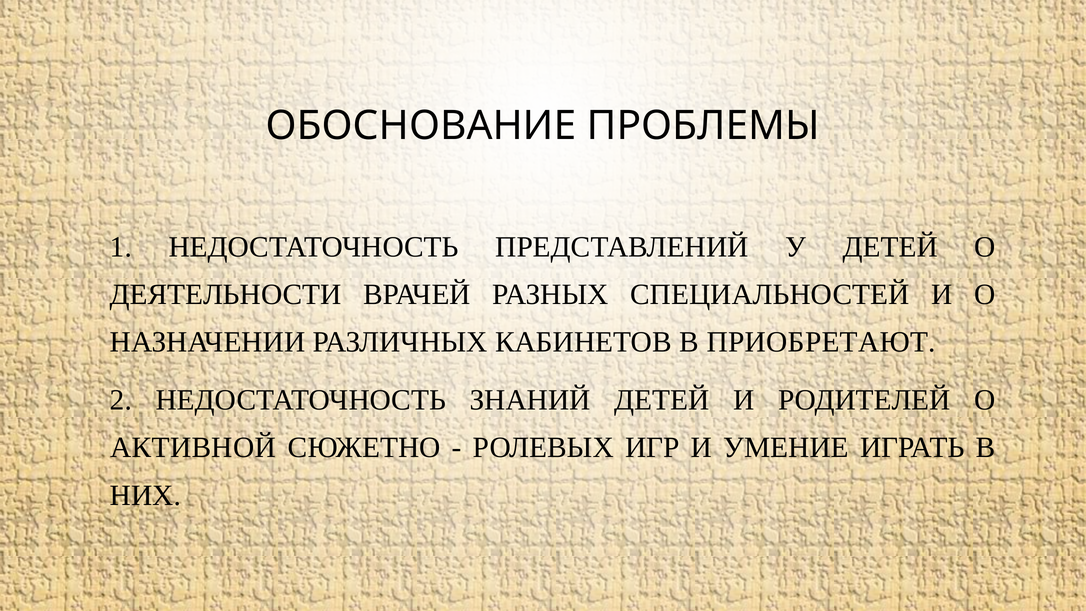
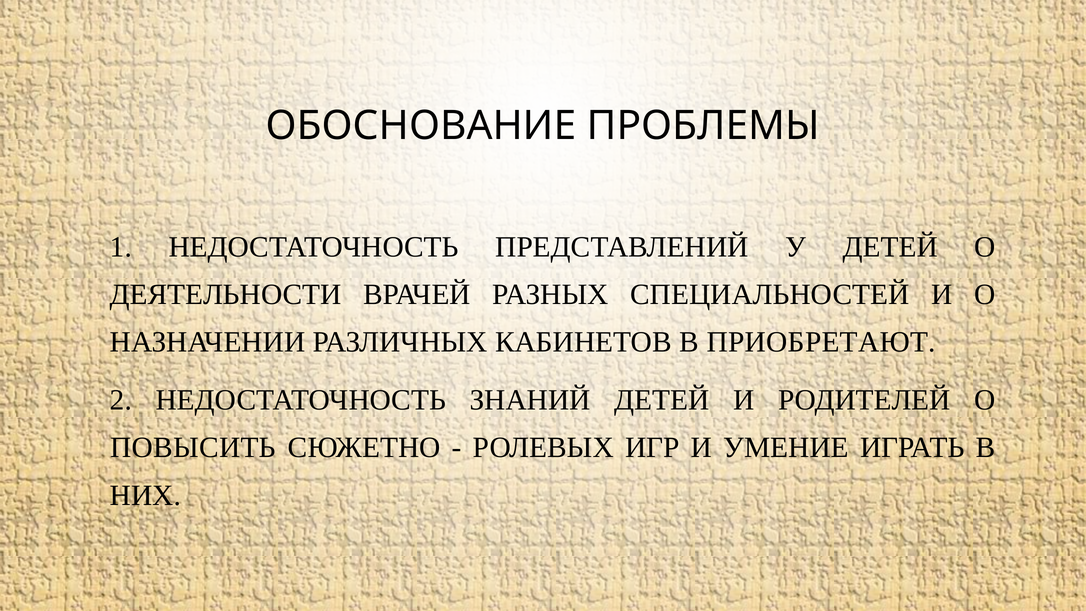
АКТИВНОЙ: АКТИВНОЙ -> ПОВЫСИТЬ
